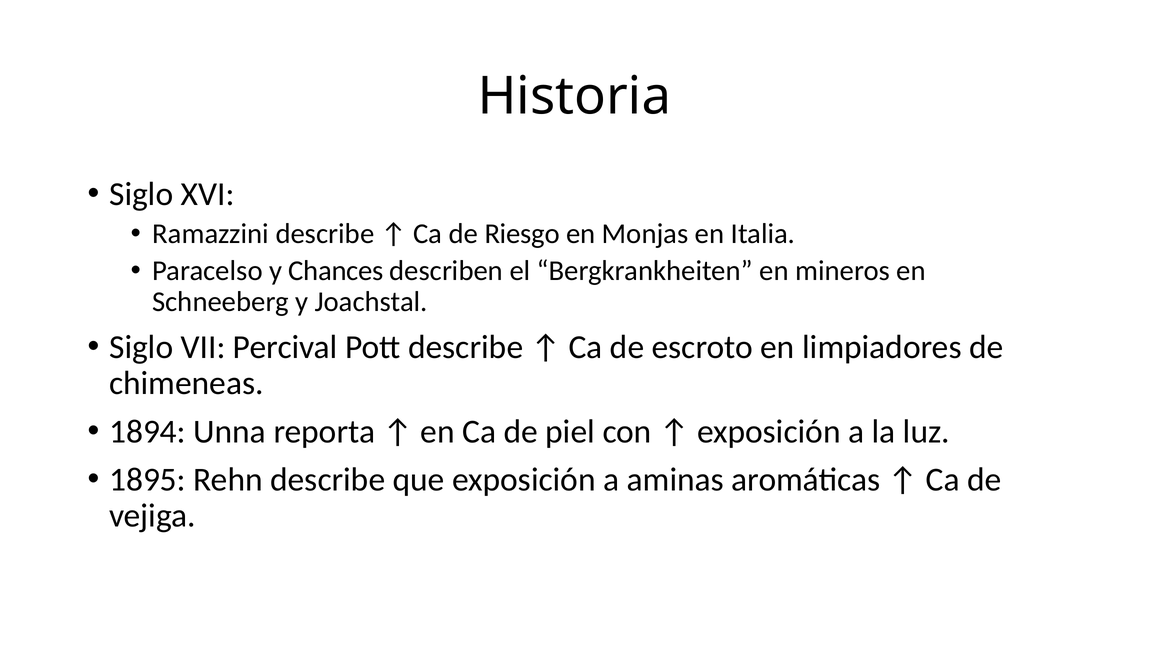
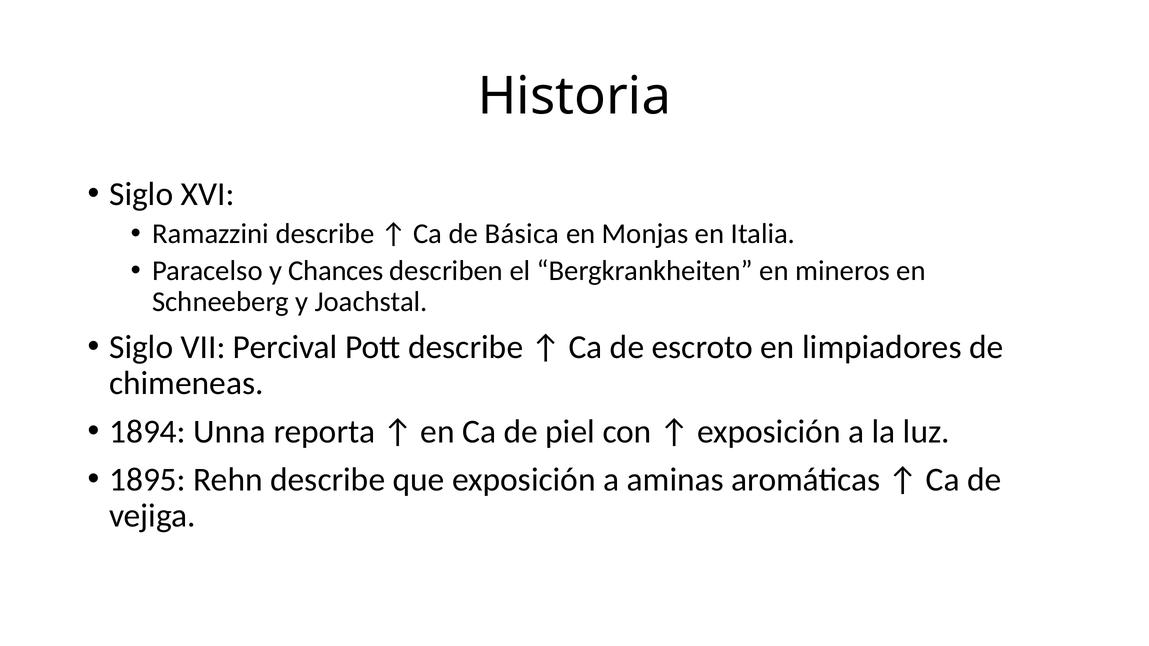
Riesgo: Riesgo -> Básica
